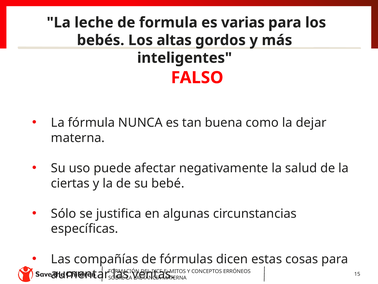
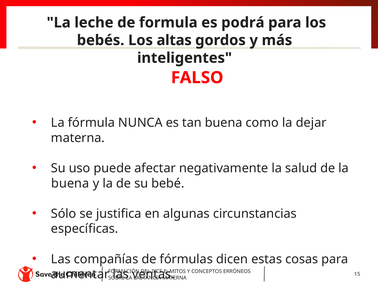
varias: varias -> podrá
ciertas at (70, 183): ciertas -> buena
